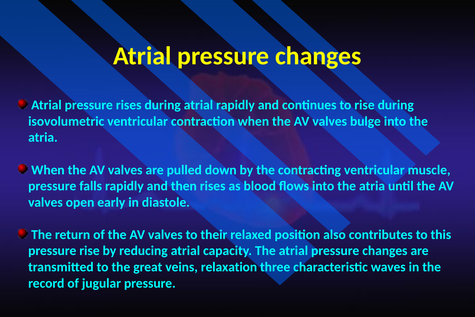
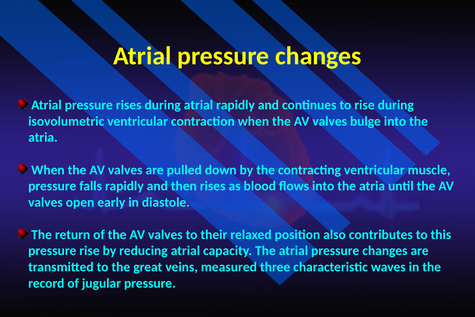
relaxation: relaxation -> measured
